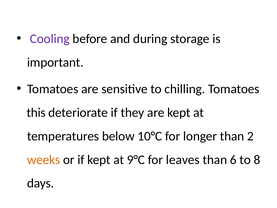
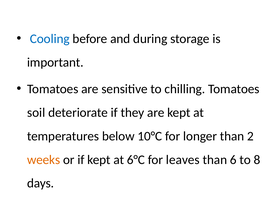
Cooling colour: purple -> blue
this: this -> soil
9°C: 9°C -> 6°C
